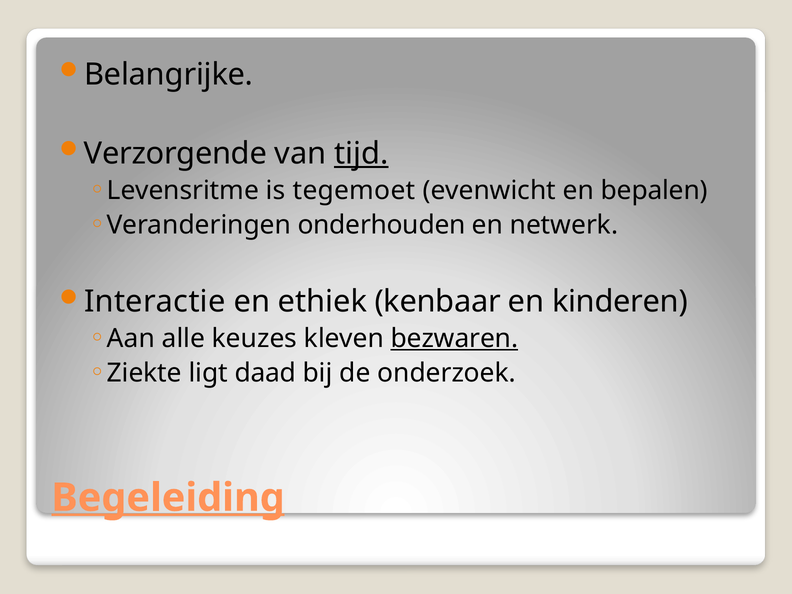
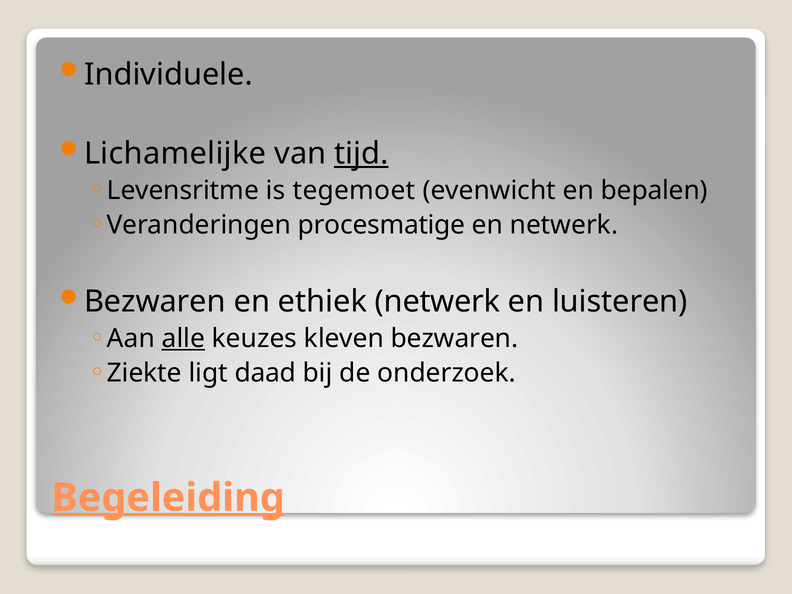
Belangrijke: Belangrijke -> Individuele
Verzorgende: Verzorgende -> Lichamelijke
onderhouden: onderhouden -> procesmatige
Interactie at (155, 302): Interactie -> Bezwaren
ethiek kenbaar: kenbaar -> netwerk
kinderen: kinderen -> luisteren
alle underline: none -> present
bezwaren at (454, 339) underline: present -> none
